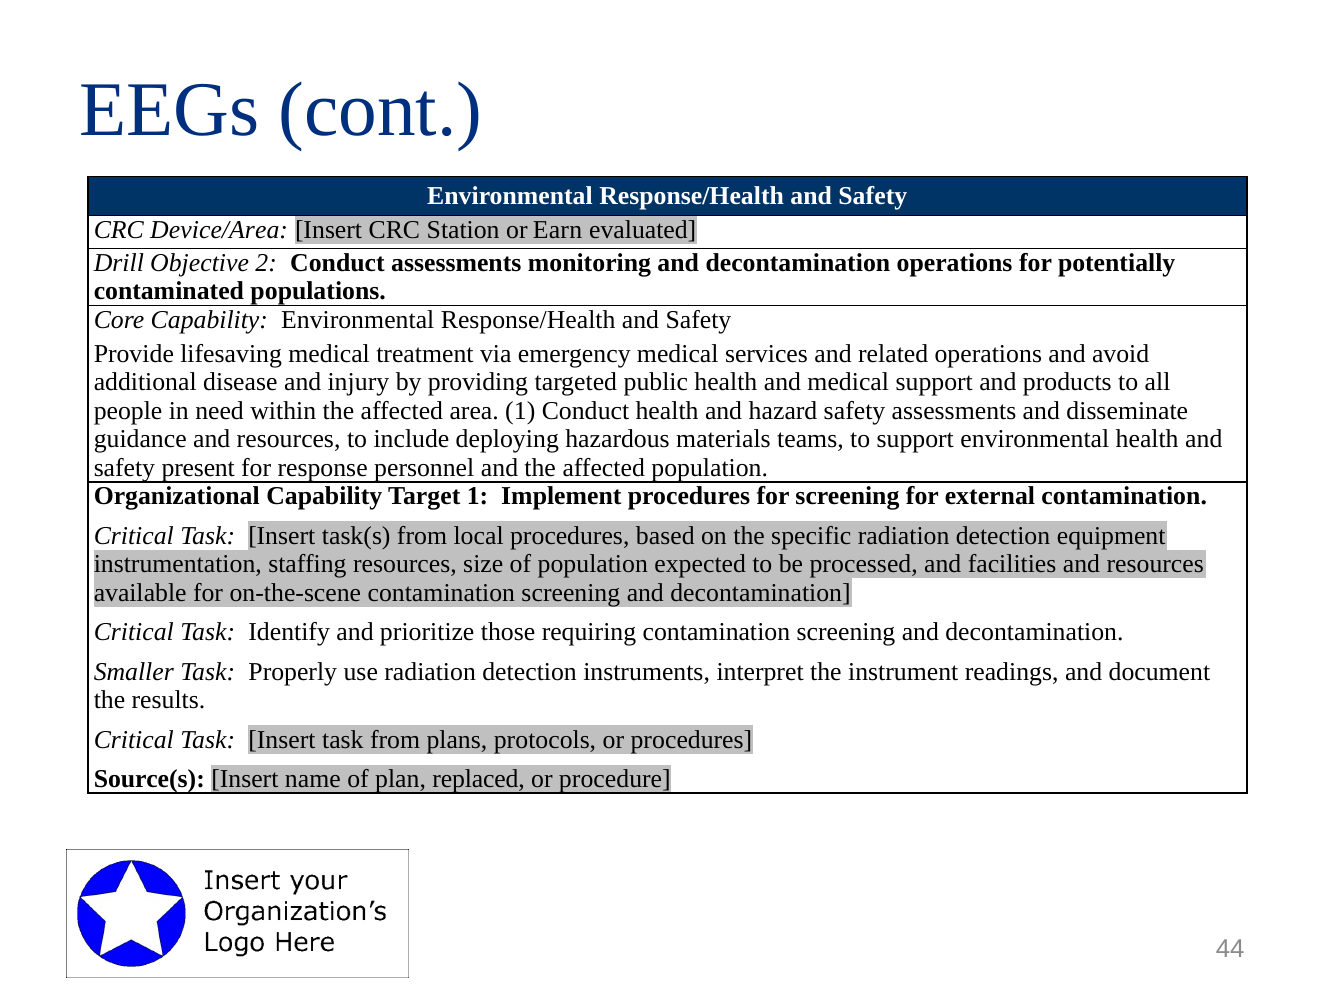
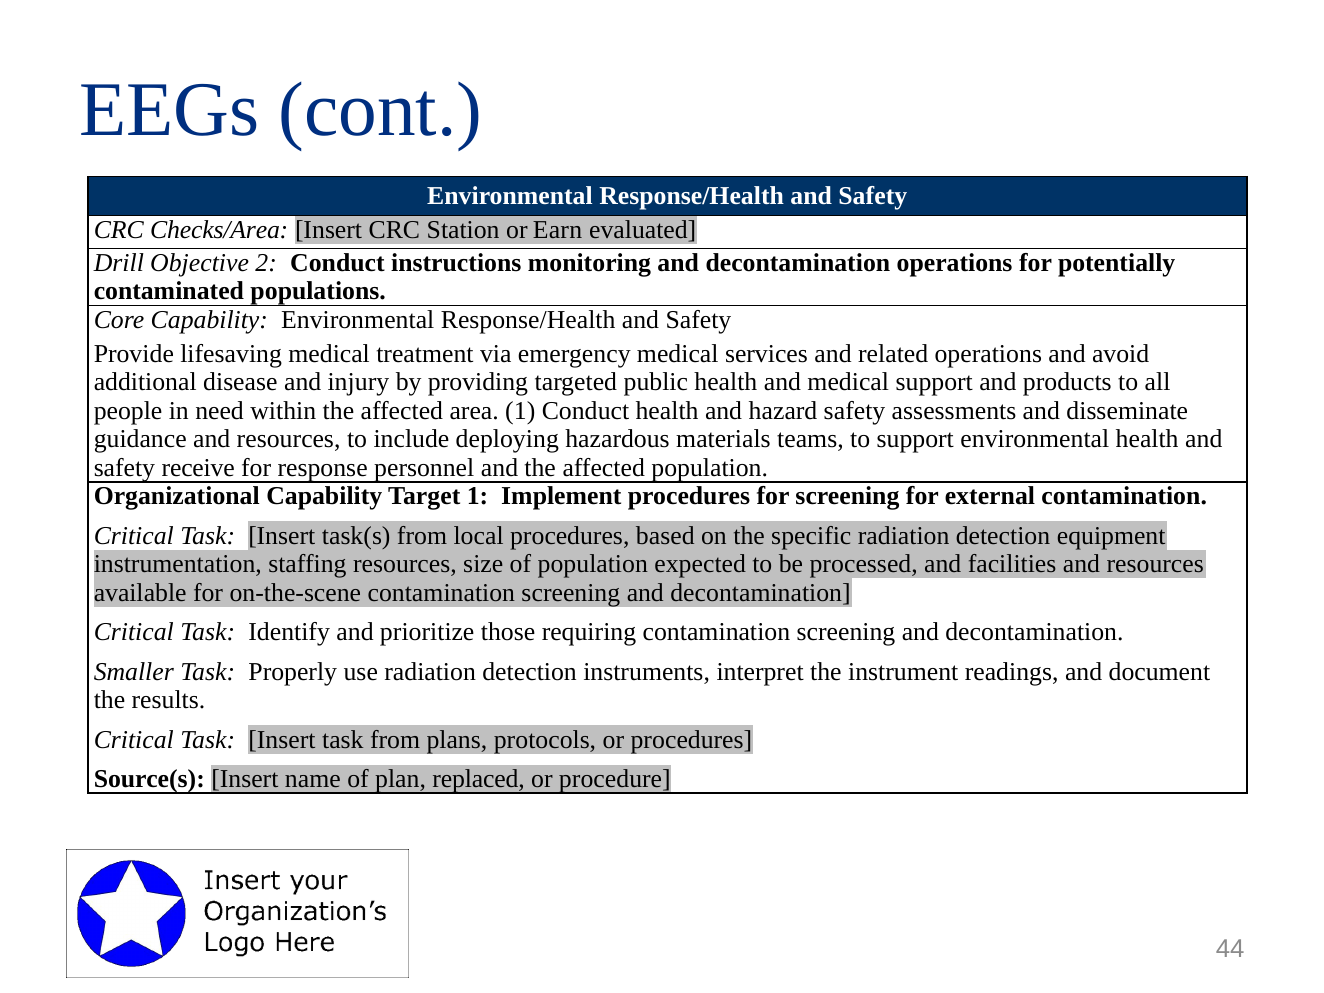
Device/Area: Device/Area -> Checks/Area
Conduct assessments: assessments -> instructions
present: present -> receive
